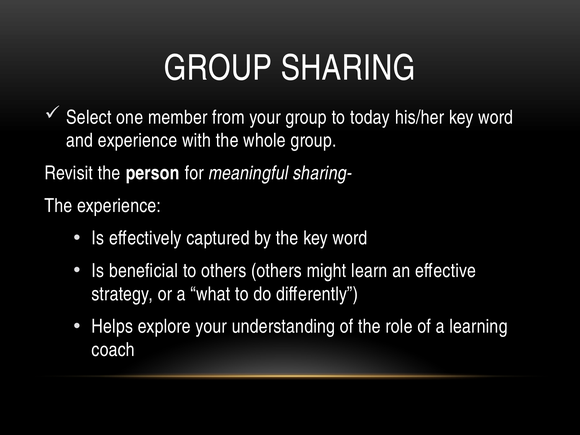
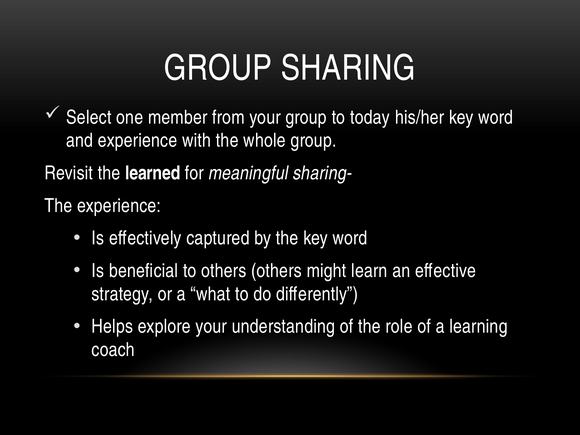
person: person -> learned
